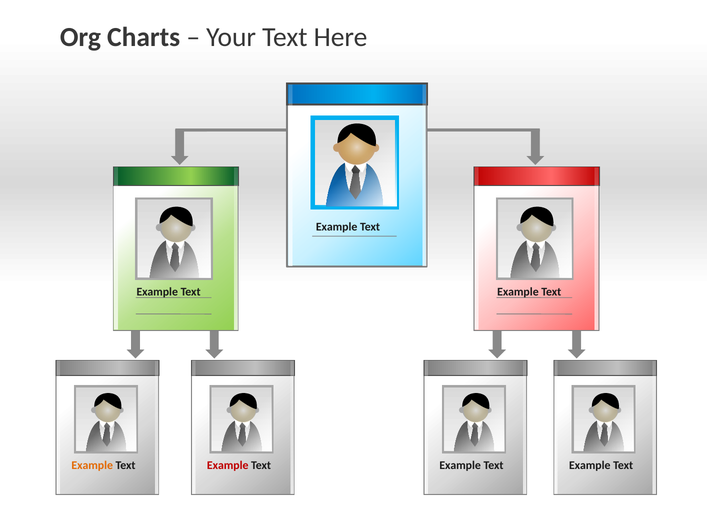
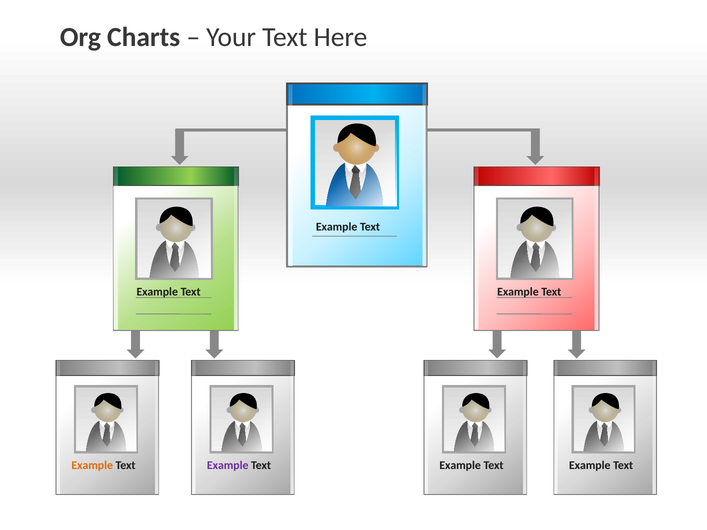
Example at (228, 466) colour: red -> purple
